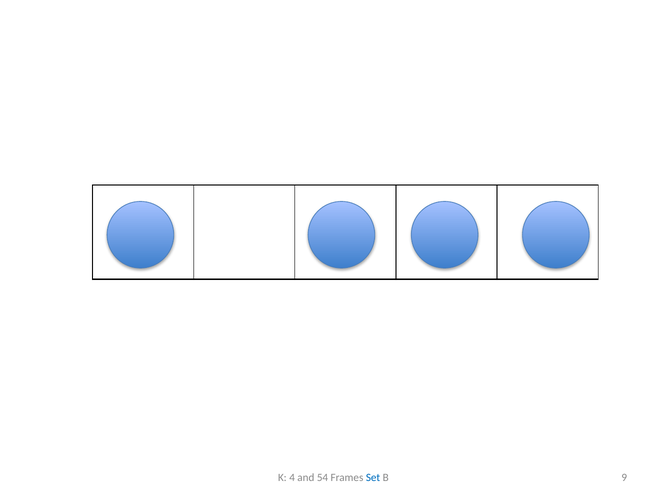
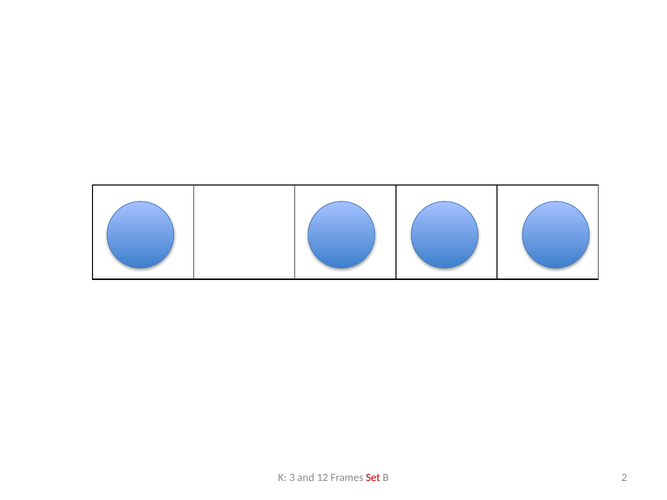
4: 4 -> 3
54: 54 -> 12
Set colour: blue -> red
9: 9 -> 2
